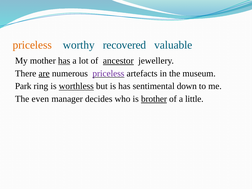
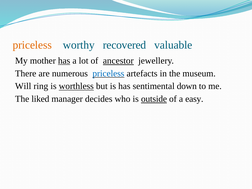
are underline: present -> none
priceless at (108, 73) colour: purple -> blue
Park: Park -> Will
even: even -> liked
brother: brother -> outside
little: little -> easy
